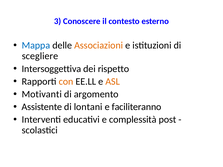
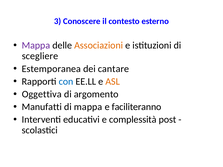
Mappa at (36, 45) colour: blue -> purple
Intersoggettiva: Intersoggettiva -> Estemporanea
rispetto: rispetto -> cantare
con colour: orange -> blue
Motivanti: Motivanti -> Oggettiva
Assistente: Assistente -> Manufatti
di lontani: lontani -> mappa
